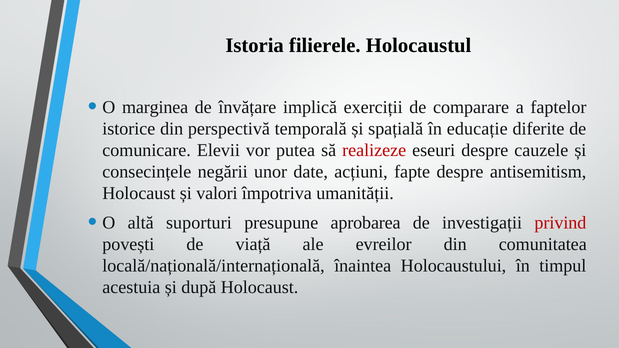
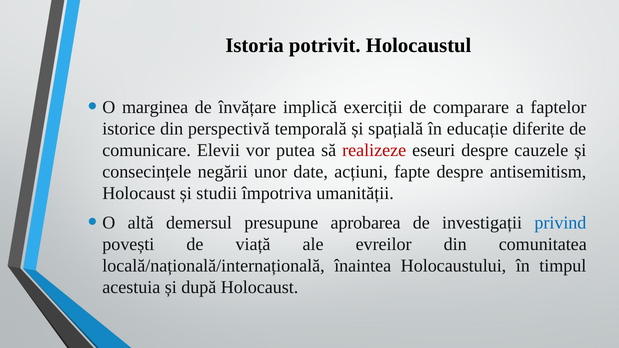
filierele: filierele -> potrivit
valori: valori -> studii
suporturi: suporturi -> demersul
privind colour: red -> blue
